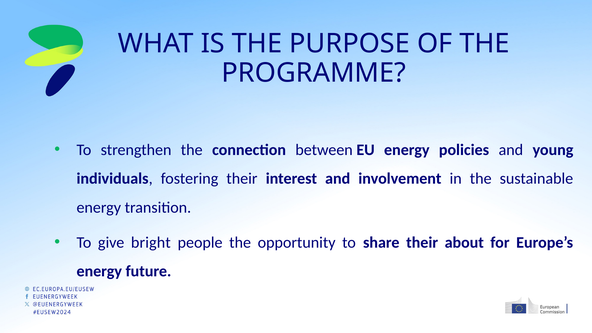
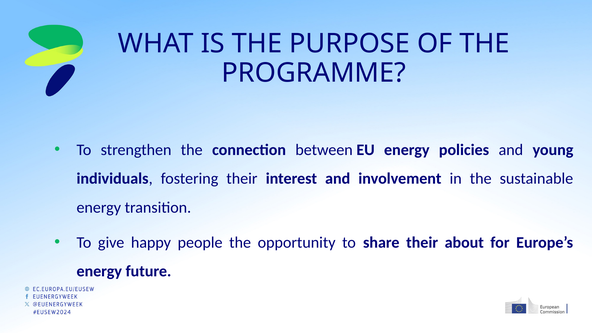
bright: bright -> happy
